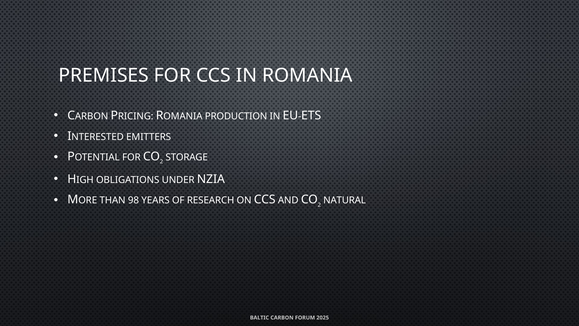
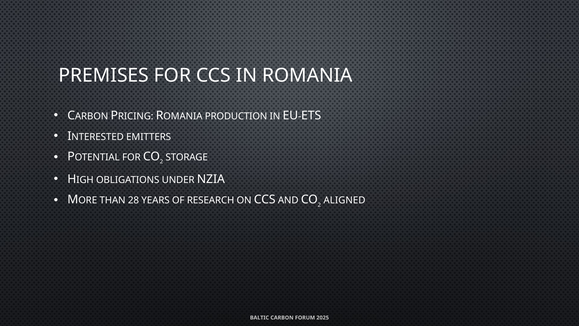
98: 98 -> 28
NATURAL: NATURAL -> ALIGNED
